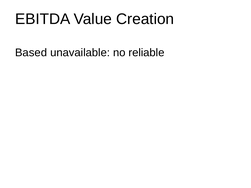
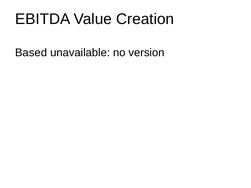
reliable: reliable -> version
